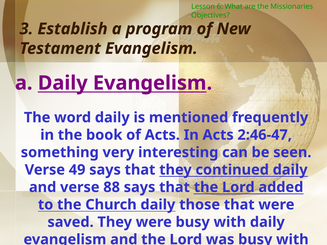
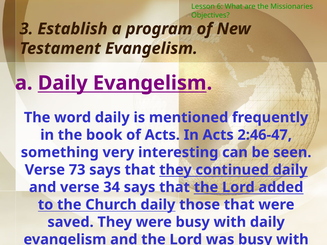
49: 49 -> 73
88: 88 -> 34
